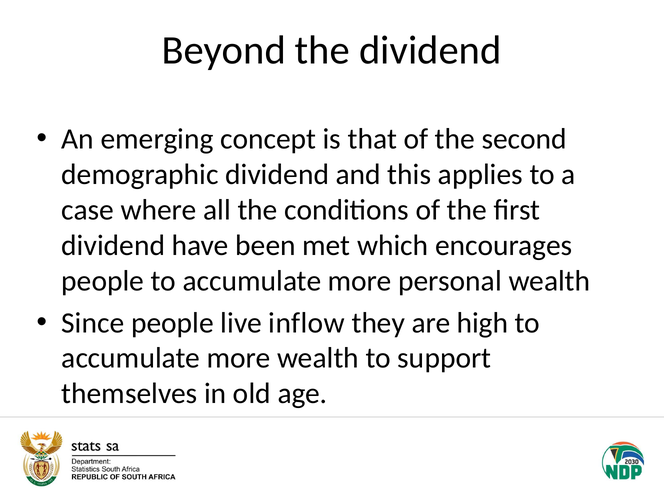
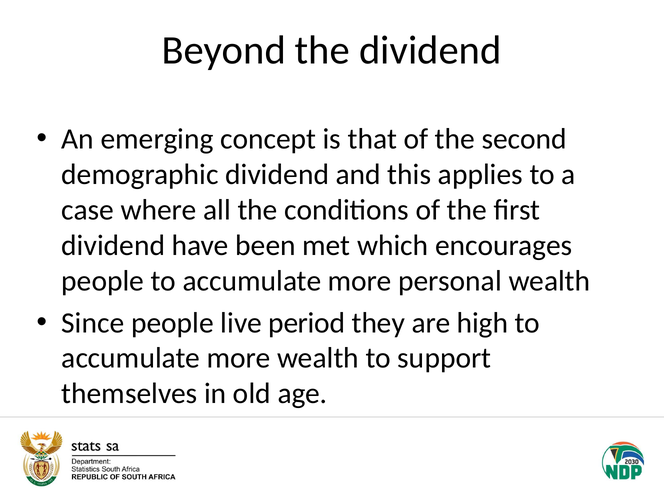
inflow: inflow -> period
